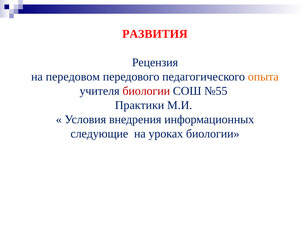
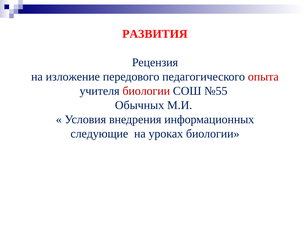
передовом: передовом -> изложение
опыта colour: orange -> red
Практики: Практики -> Обычных
